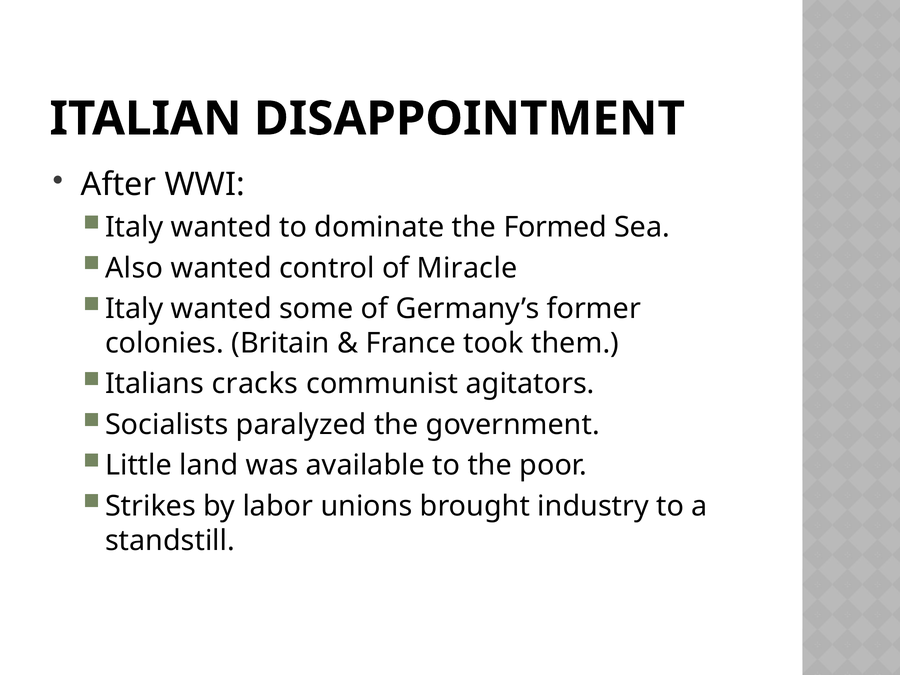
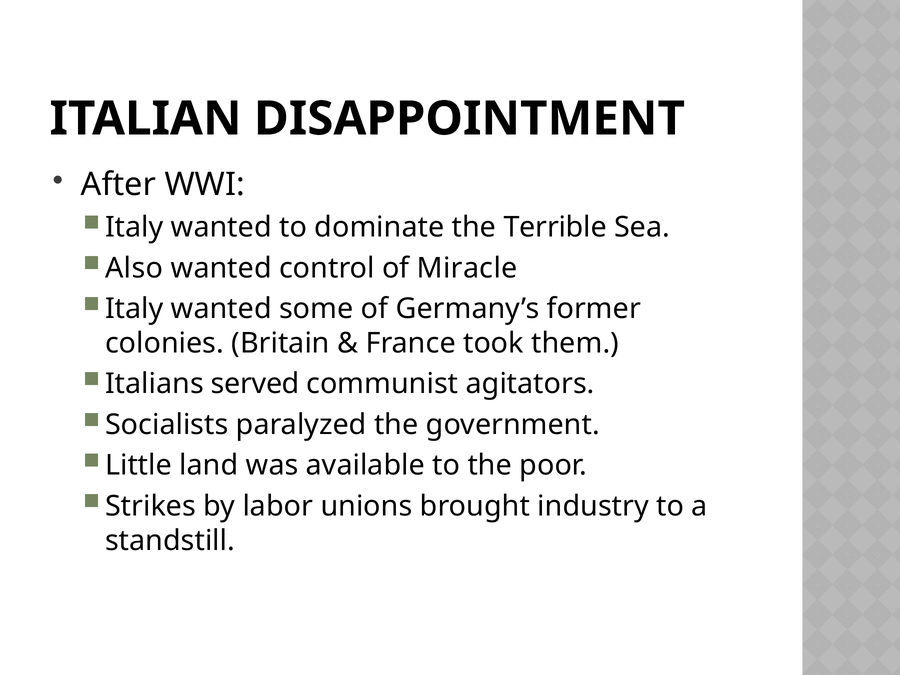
Formed: Formed -> Terrible
cracks: cracks -> served
